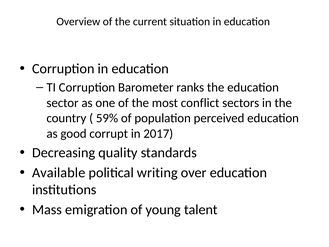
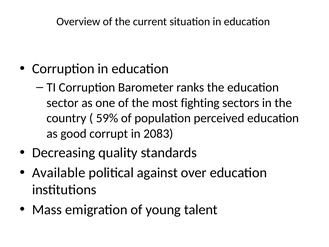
conflict: conflict -> fighting
2017: 2017 -> 2083
writing: writing -> against
